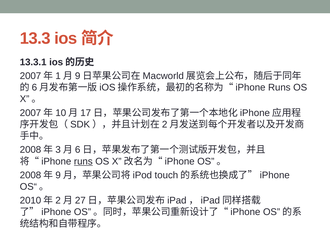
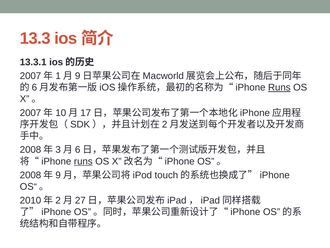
Runs at (279, 87) underline: none -> present
